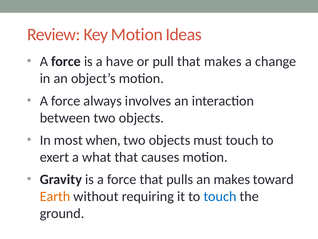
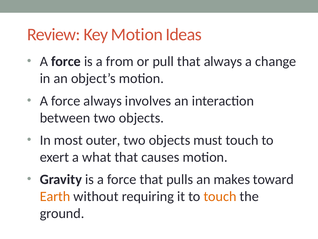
have: have -> from
that makes: makes -> always
when: when -> outer
touch at (220, 196) colour: blue -> orange
